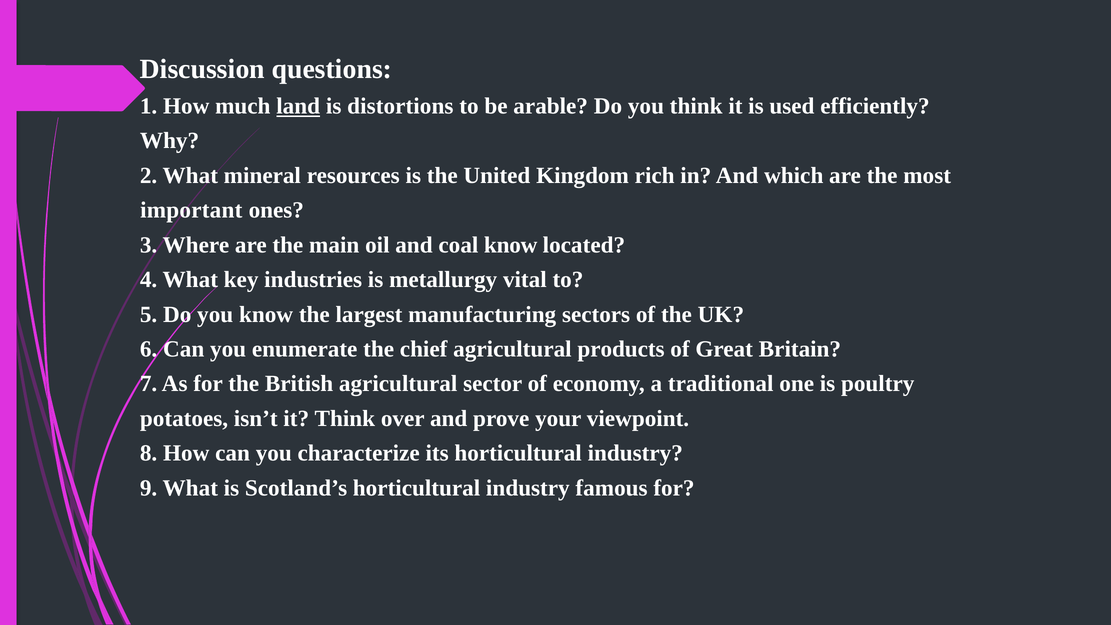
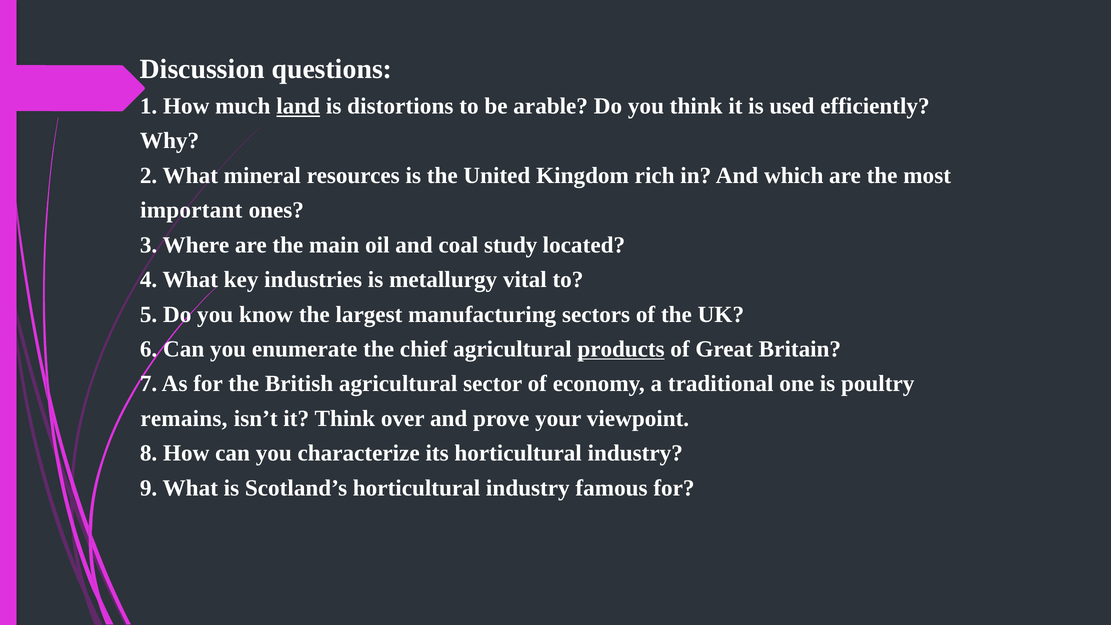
coal know: know -> study
products underline: none -> present
potatoes: potatoes -> remains
